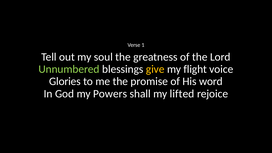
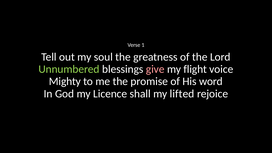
give colour: yellow -> pink
Glories: Glories -> Mighty
Powers: Powers -> Licence
